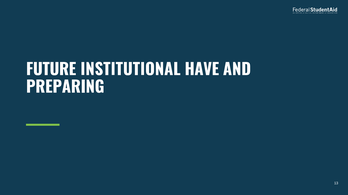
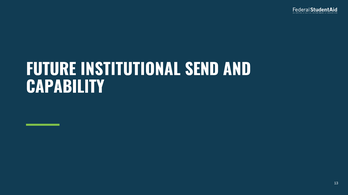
HAVE: HAVE -> SEND
PREPARING: PREPARING -> CAPABILITY
